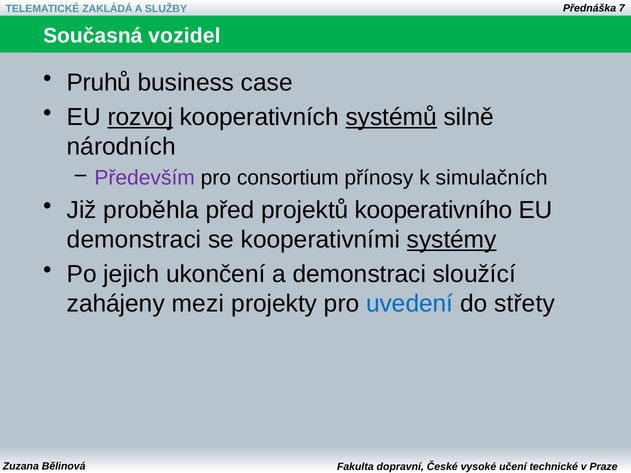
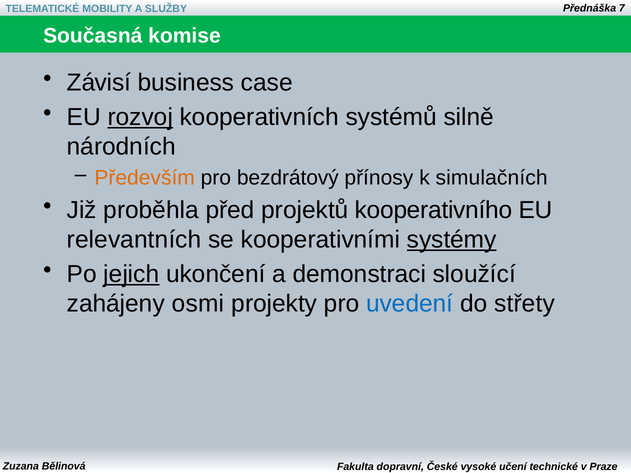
ZAKLÁDÁ: ZAKLÁDÁ -> MOBILITY
vozidel: vozidel -> komise
Pruhů: Pruhů -> Závisí
systémů underline: present -> none
Především colour: purple -> orange
consortium: consortium -> bezdrátový
demonstraci at (134, 240): demonstraci -> relevantních
jejich underline: none -> present
mezi: mezi -> osmi
